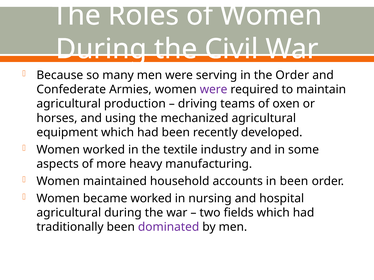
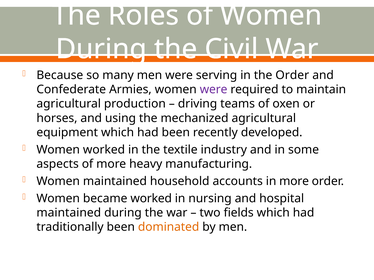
in been: been -> more
agricultural at (69, 213): agricultural -> maintained
dominated colour: purple -> orange
